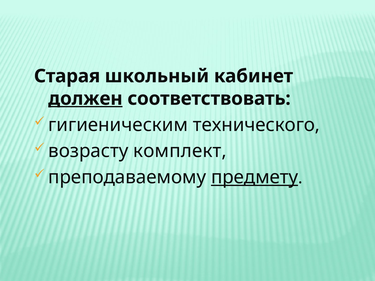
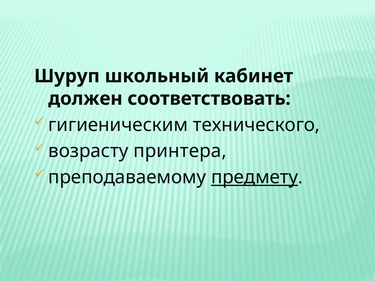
Старая: Старая -> Шуруп
должен underline: present -> none
комплект: комплект -> принтера
